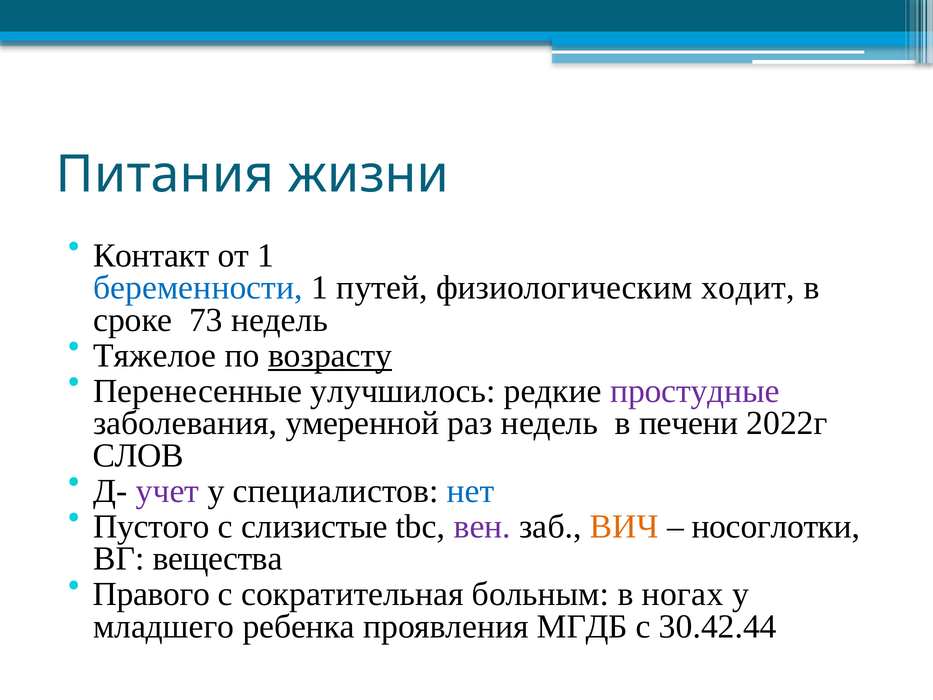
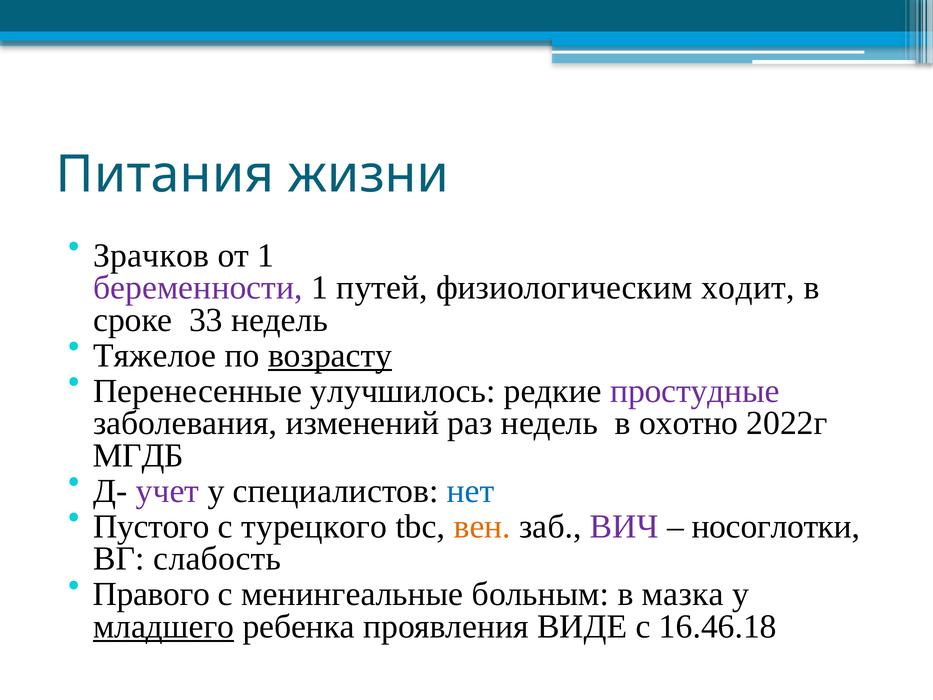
Контакт: Контакт -> Зрачков
беременности colour: blue -> purple
73: 73 -> 33
умеренной: умеренной -> изменений
печени: печени -> охотно
СЛОВ: СЛОВ -> МГДБ
слизистые: слизистые -> турецкого
вен colour: purple -> orange
ВИЧ colour: orange -> purple
вещества: вещества -> слабость
сократительная: сократительная -> менингеальные
ногах: ногах -> мазка
младшего underline: none -> present
МГДБ: МГДБ -> ВИДЕ
30.42.44: 30.42.44 -> 16.46.18
